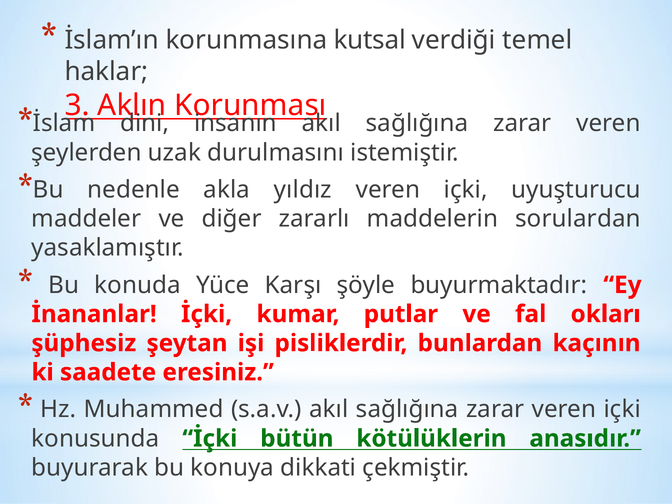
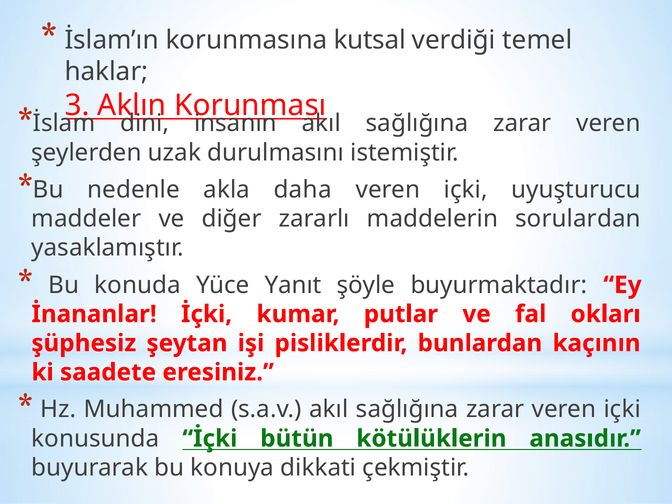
yıldız: yıldız -> daha
Karşı: Karşı -> Yanıt
